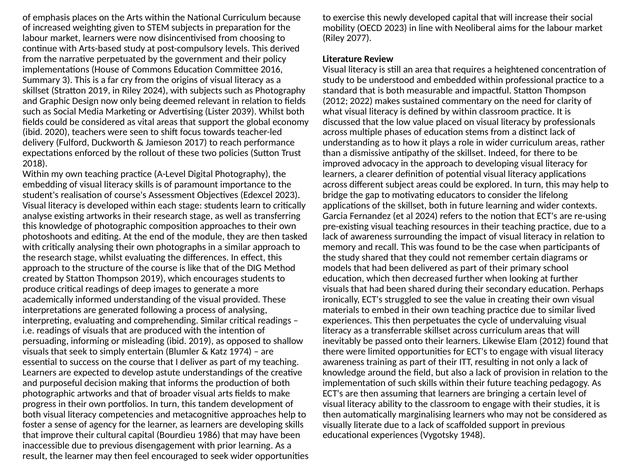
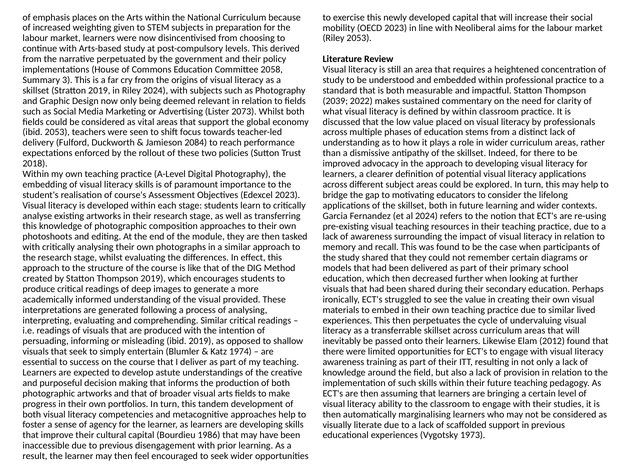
Riley 2077: 2077 -> 2053
2016: 2016 -> 2058
2012 at (335, 101): 2012 -> 2039
2039: 2039 -> 2073
ibid 2020: 2020 -> 2053
2017: 2017 -> 2084
1948: 1948 -> 1973
